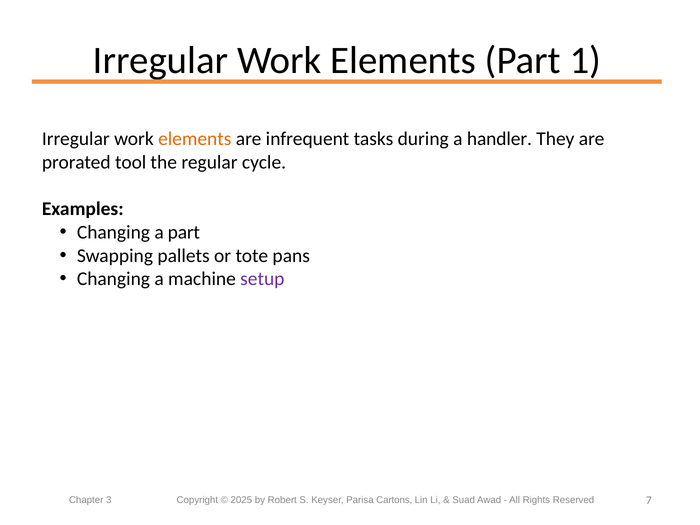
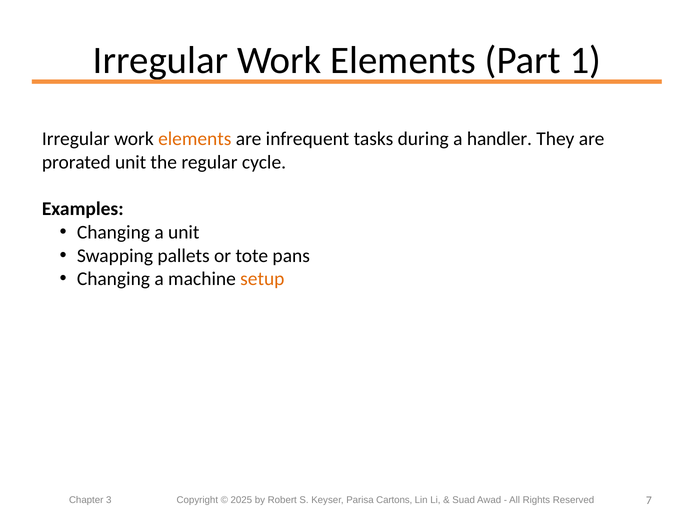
prorated tool: tool -> unit
a part: part -> unit
setup colour: purple -> orange
